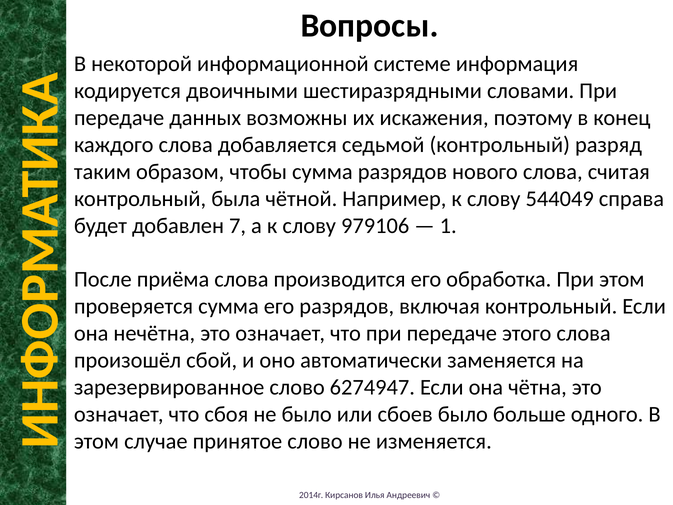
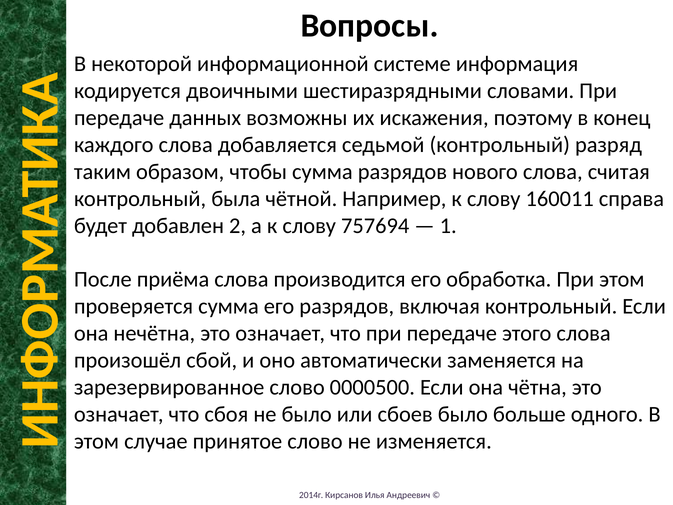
544049: 544049 -> 160011
7: 7 -> 2
979106: 979106 -> 757694
6274947: 6274947 -> 0000500
